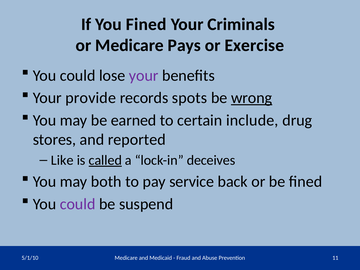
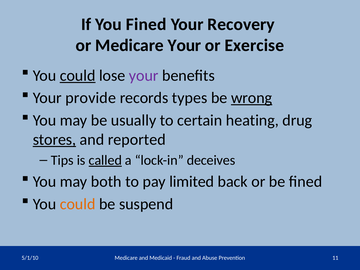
Criminals: Criminals -> Recovery
Medicare Pays: Pays -> Your
could at (78, 76) underline: none -> present
spots: spots -> types
earned: earned -> usually
include: include -> heating
stores underline: none -> present
Like: Like -> Tips
service: service -> limited
could at (78, 204) colour: purple -> orange
